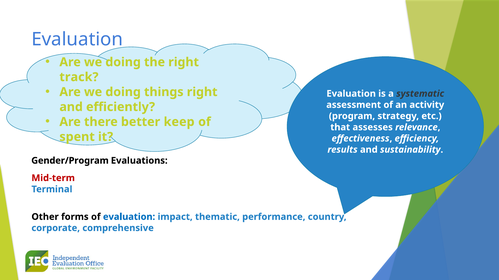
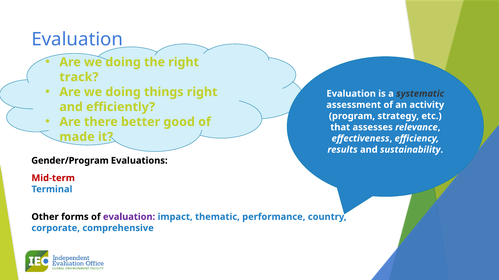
keep: keep -> good
spent: spent -> made
evaluation at (129, 217) colour: blue -> purple
